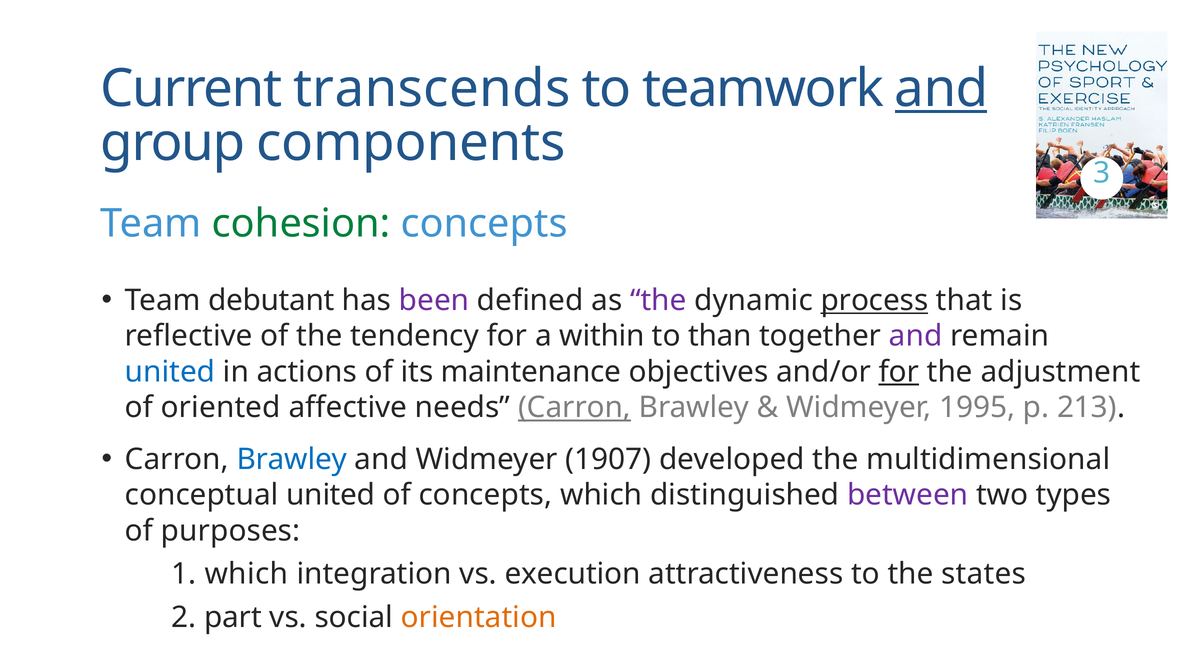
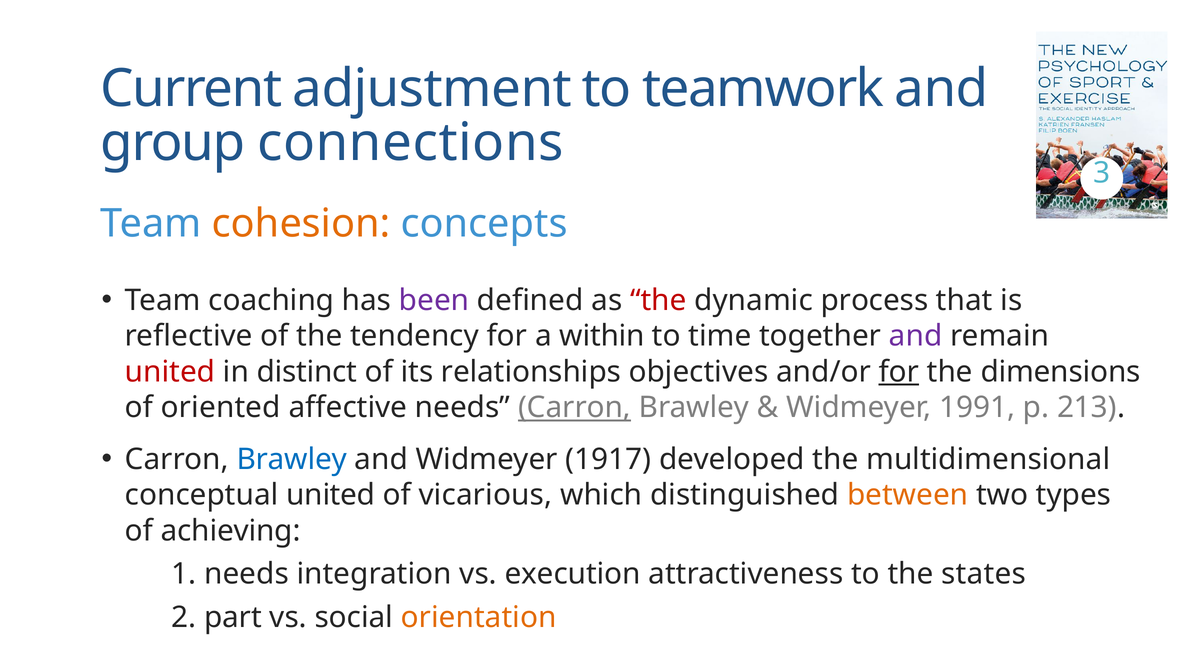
transcends: transcends -> adjustment
and at (941, 89) underline: present -> none
components: components -> connections
cohesion colour: green -> orange
debutant: debutant -> coaching
the at (658, 301) colour: purple -> red
process underline: present -> none
than: than -> time
united at (170, 372) colour: blue -> red
actions: actions -> distinct
maintenance: maintenance -> relationships
adjustment: adjustment -> dimensions
1995: 1995 -> 1991
1907: 1907 -> 1917
of concepts: concepts -> vicarious
between colour: purple -> orange
purposes: purposes -> achieving
1 which: which -> needs
